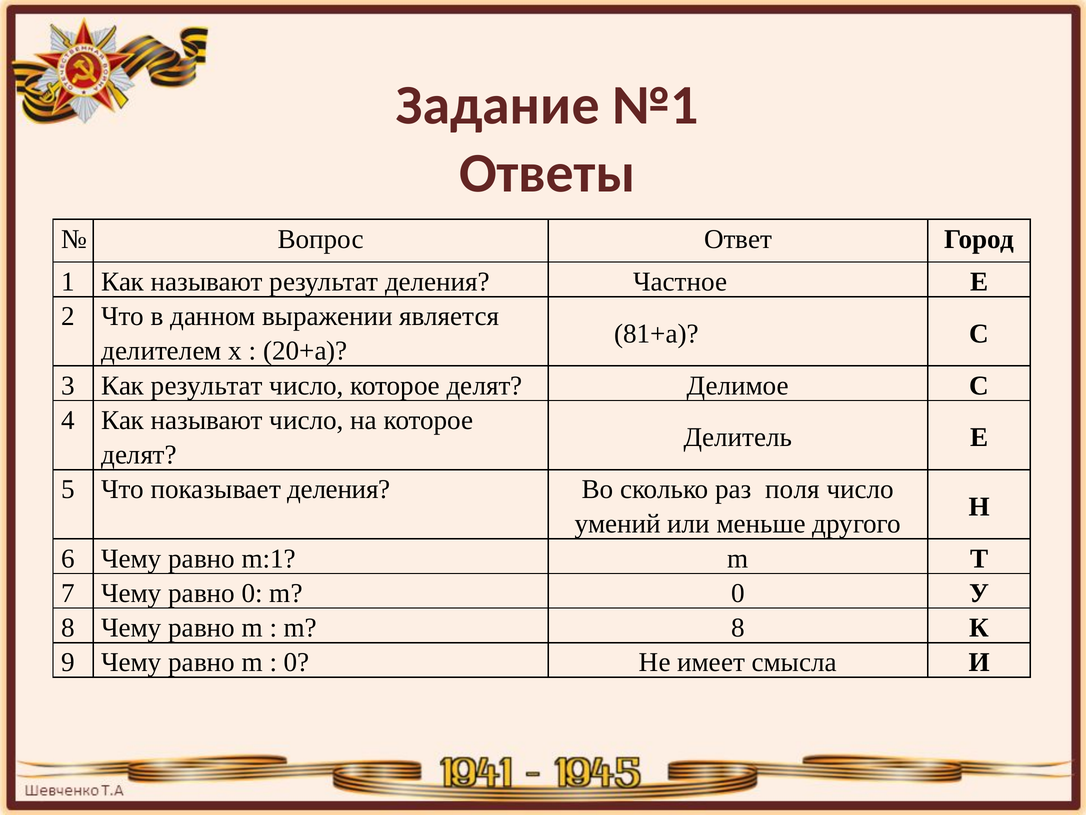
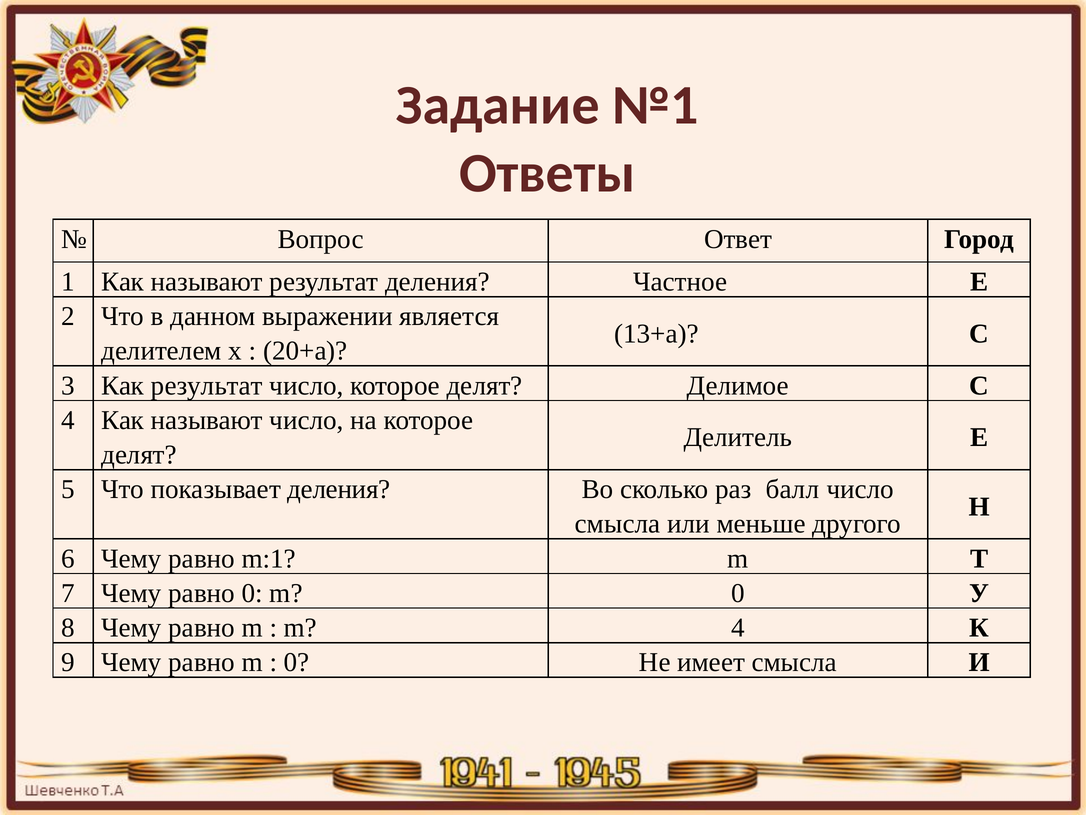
81+а: 81+а -> 13+а
поля: поля -> балл
умений at (618, 524): умений -> смысла
m 8: 8 -> 4
